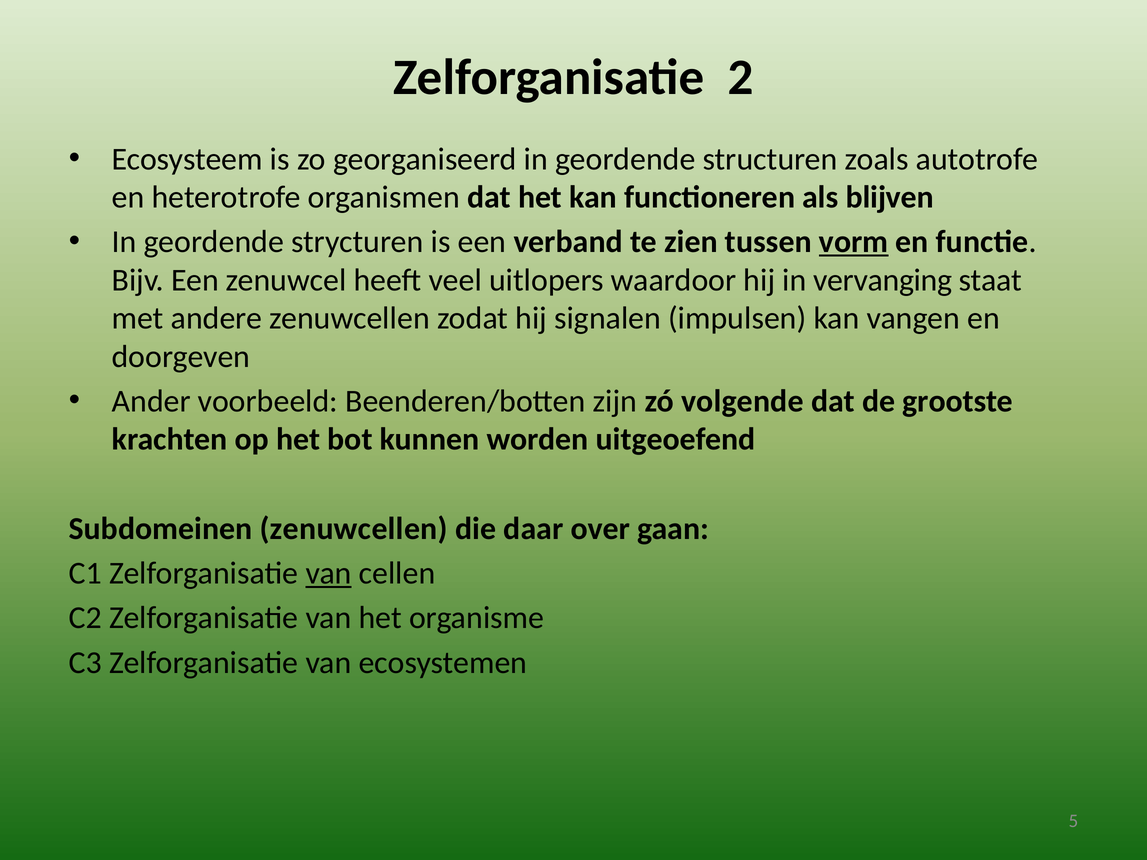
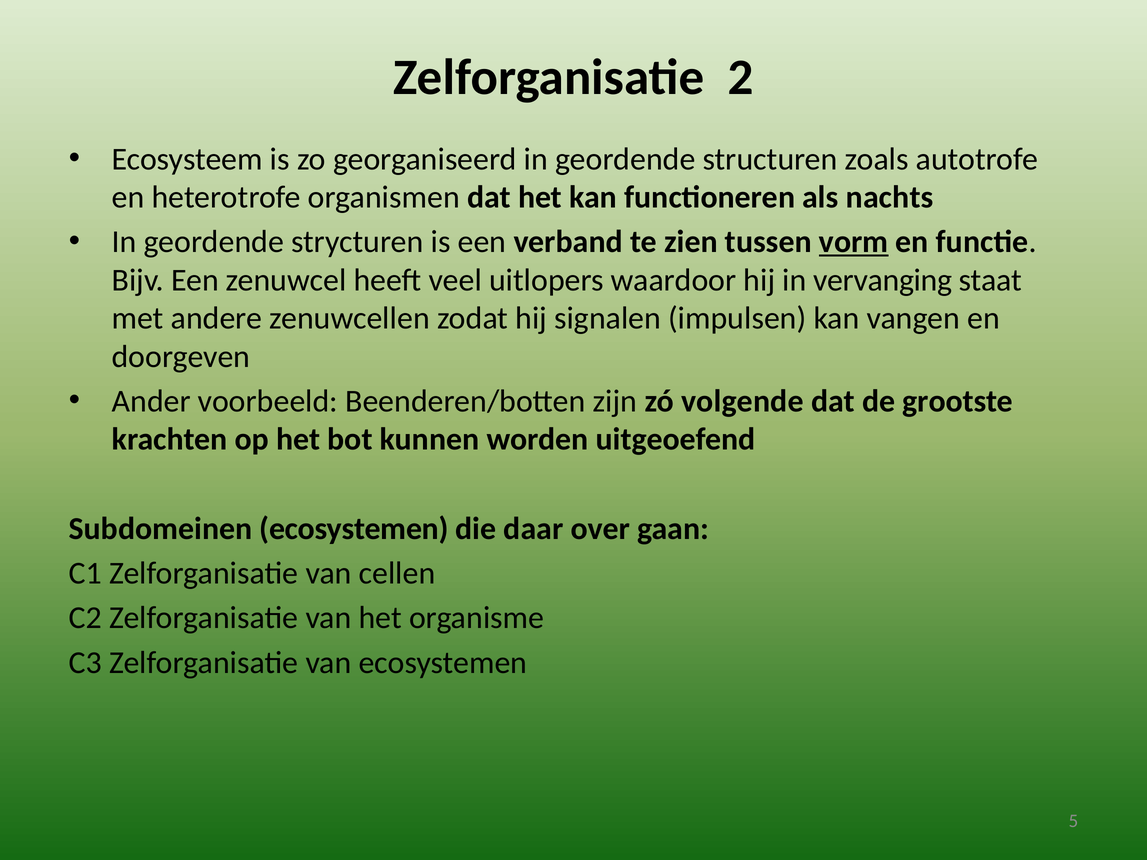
blijven: blijven -> nachts
Subdomeinen zenuwcellen: zenuwcellen -> ecosystemen
van at (329, 573) underline: present -> none
